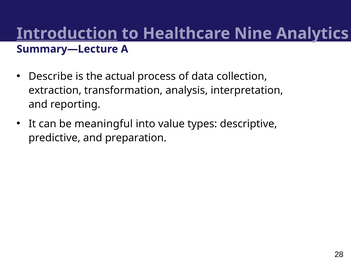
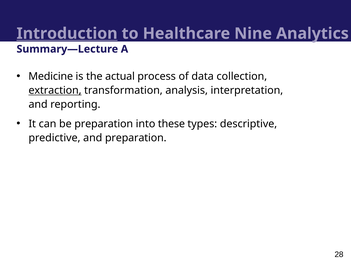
Describe: Describe -> Medicine
extraction underline: none -> present
be meaningful: meaningful -> preparation
value: value -> these
